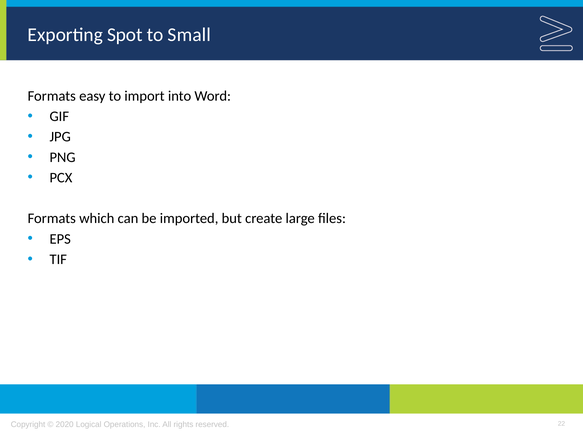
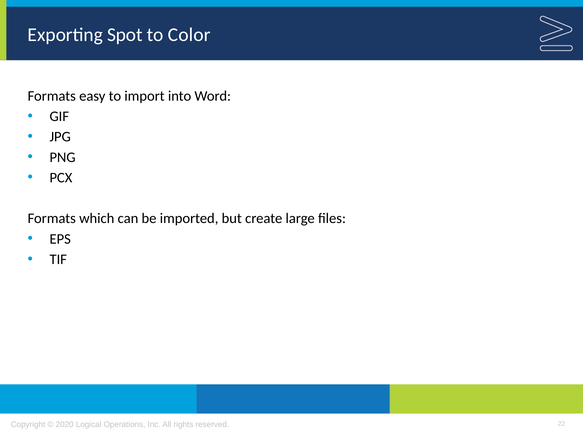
Small: Small -> Color
